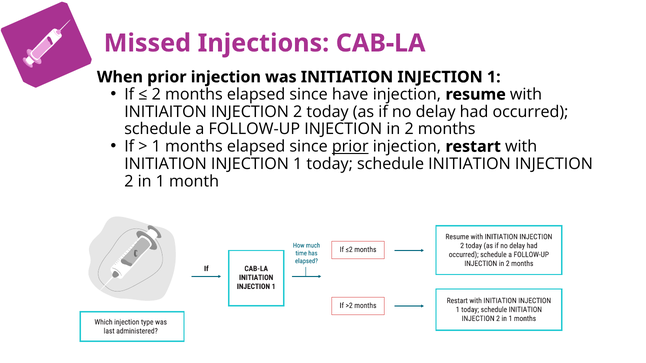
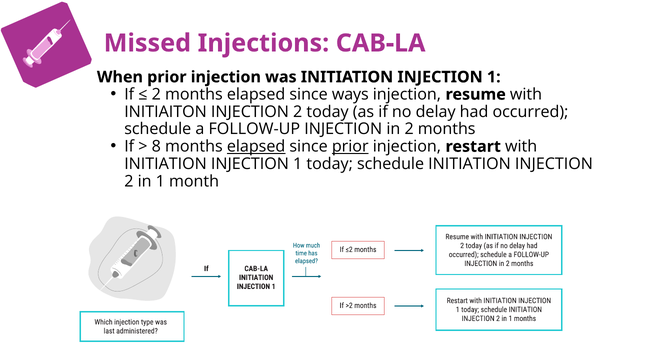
have: have -> ways
1 at (156, 147): 1 -> 8
elapsed at (256, 147) underline: none -> present
